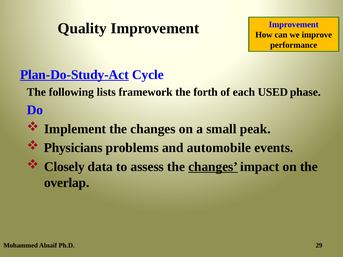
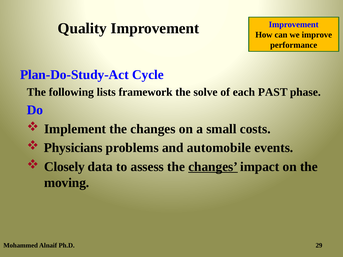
Plan-Do-Study-Act underline: present -> none
forth: forth -> solve
USED: USED -> PAST
peak: peak -> costs
overlap: overlap -> moving
